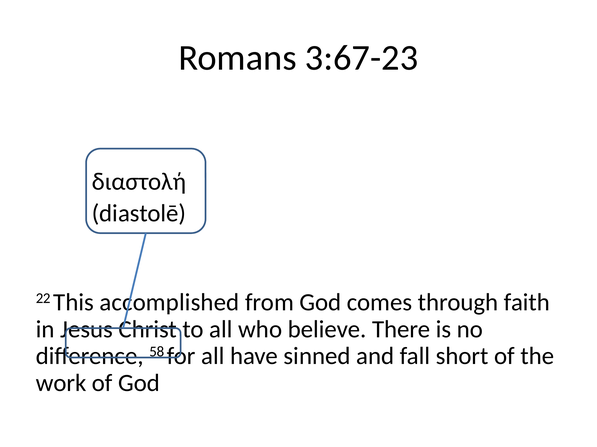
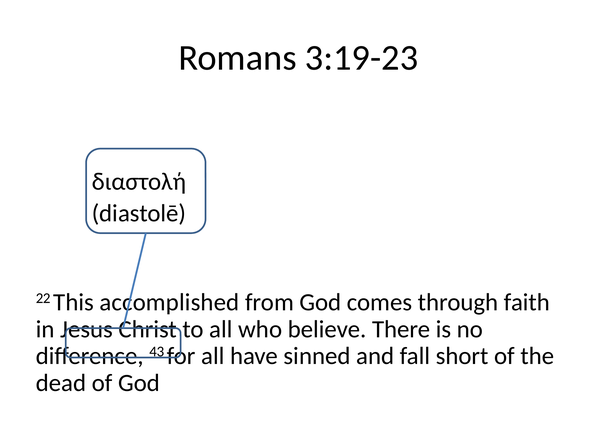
3:67-23: 3:67-23 -> 3:19-23
58: 58 -> 43
work: work -> dead
